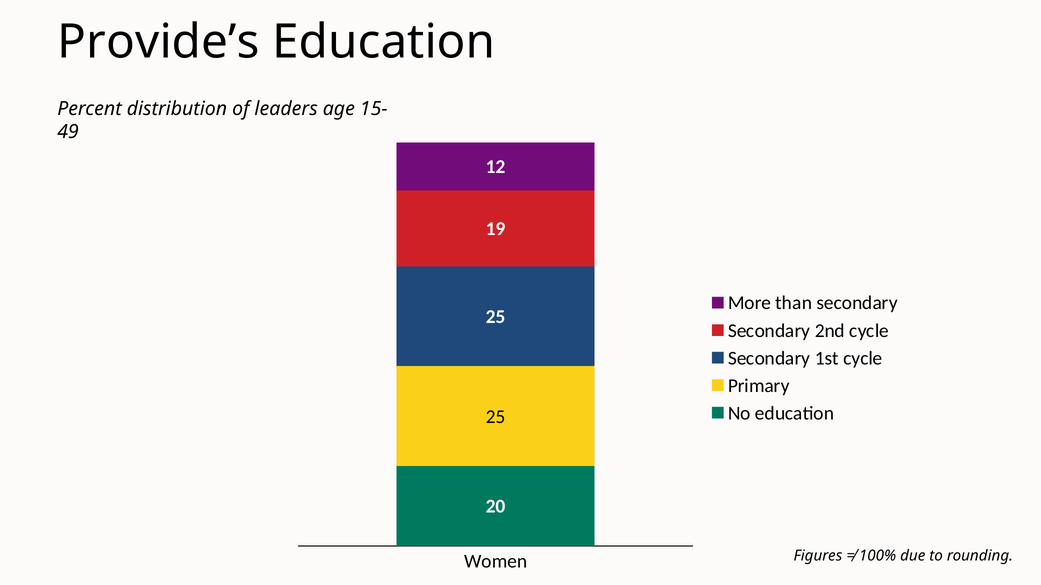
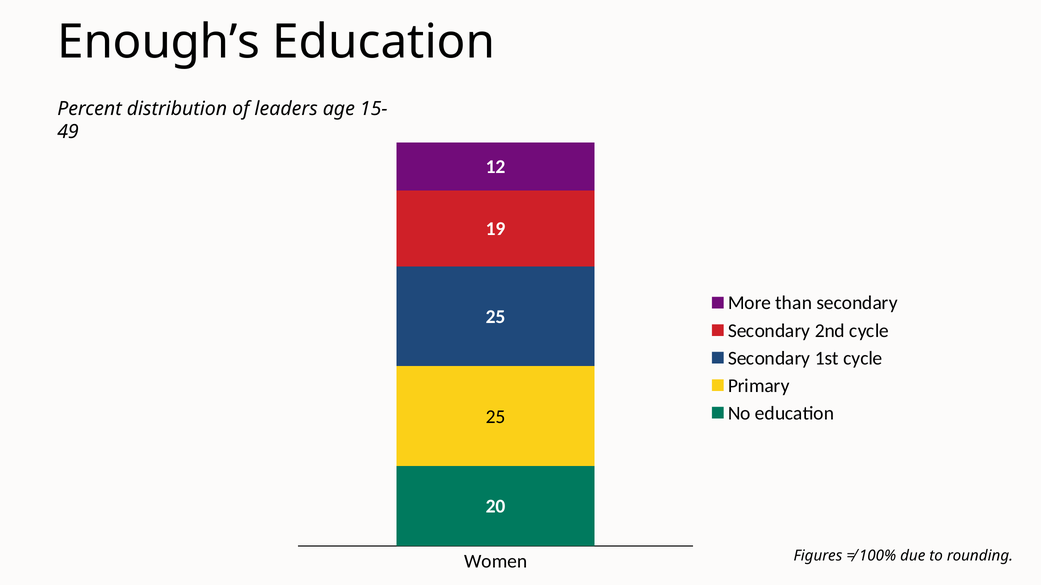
Provide’s: Provide’s -> Enough’s
